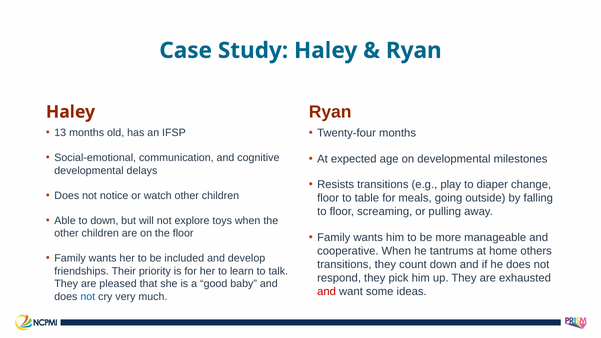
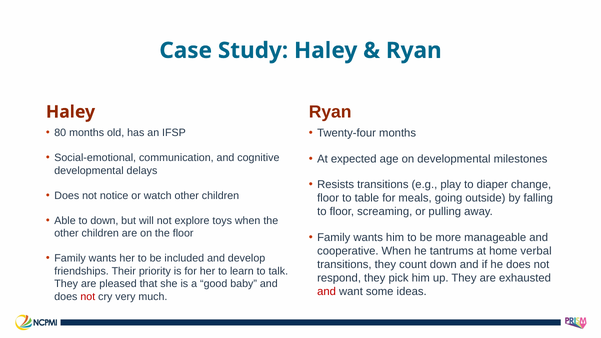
13: 13 -> 80
others: others -> verbal
not at (88, 297) colour: blue -> red
